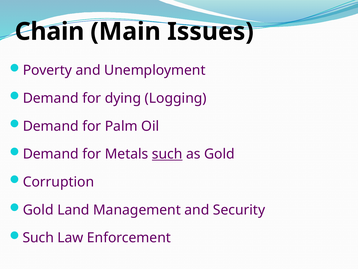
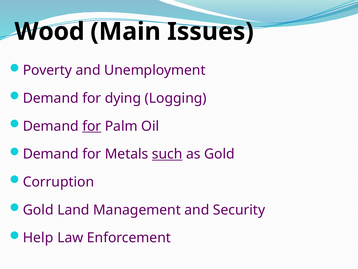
Chain: Chain -> Wood
for at (92, 126) underline: none -> present
Such at (38, 237): Such -> Help
